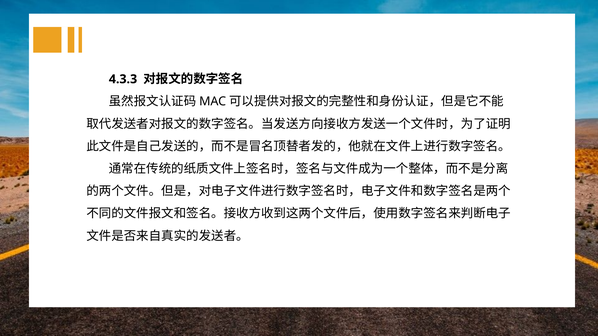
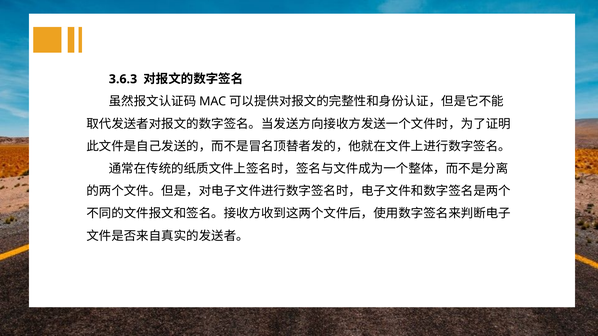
4.3.3: 4.3.3 -> 3.6.3
